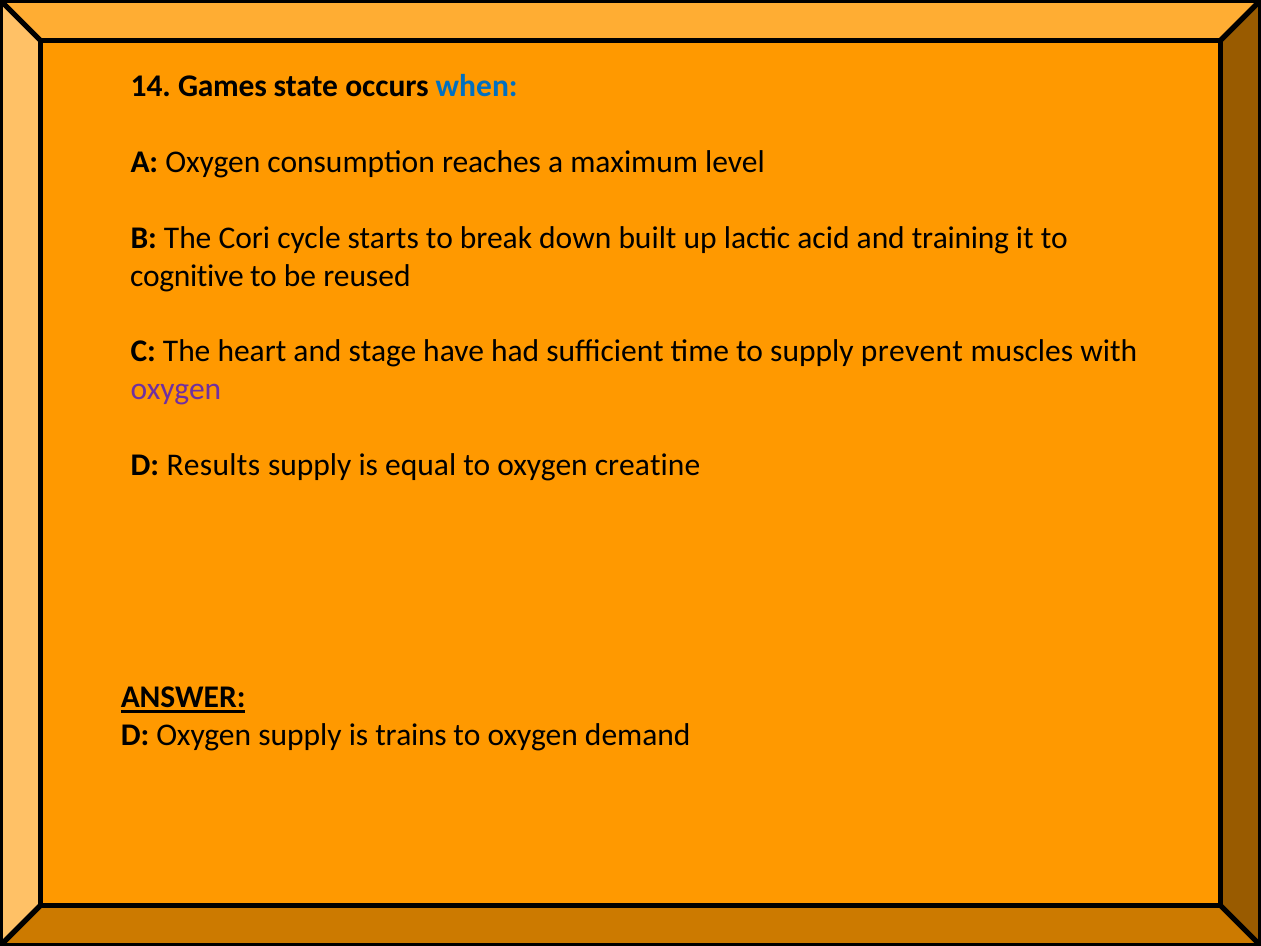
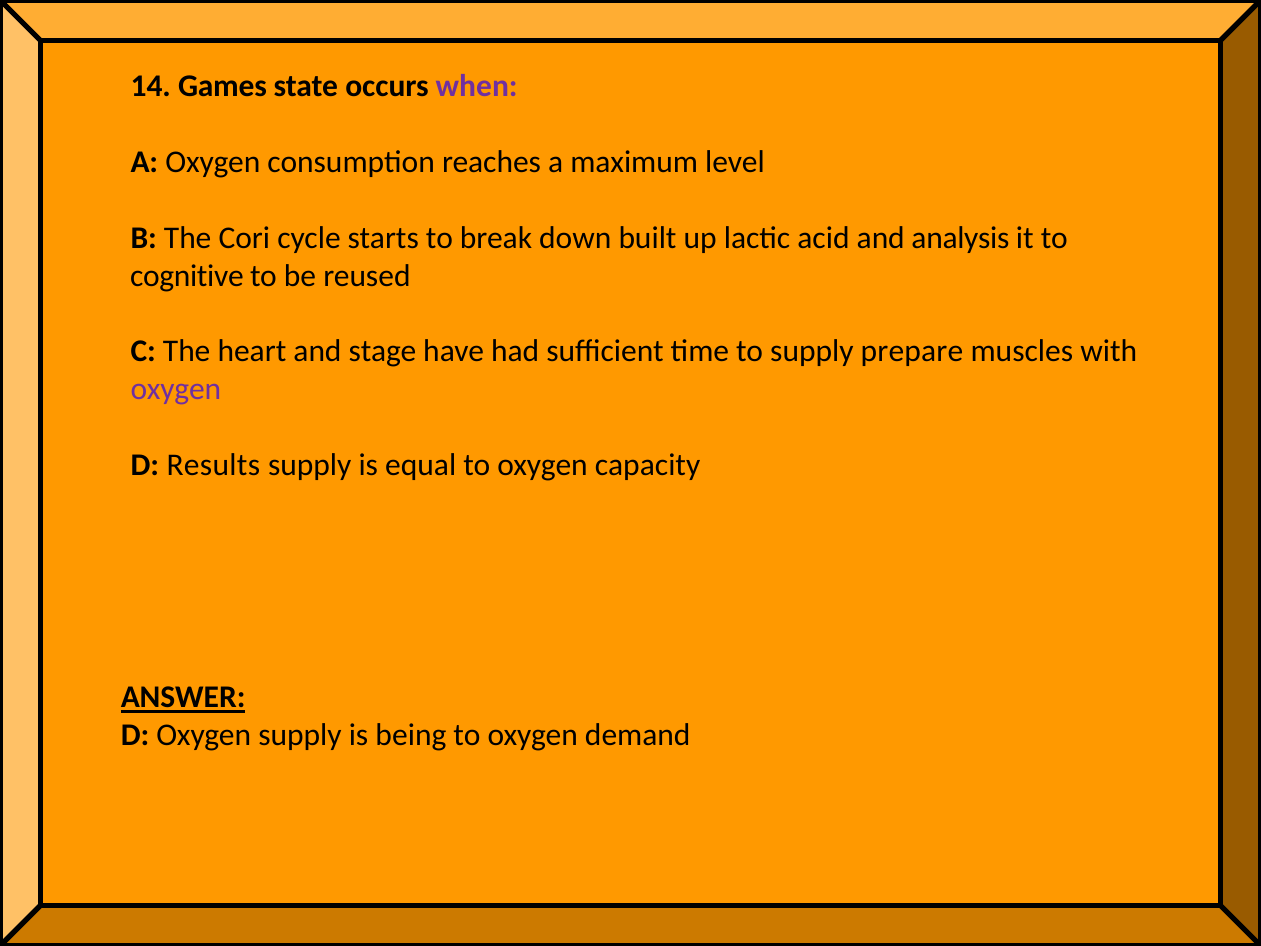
when colour: blue -> purple
training: training -> analysis
prevent: prevent -> prepare
creatine: creatine -> capacity
trains: trains -> being
